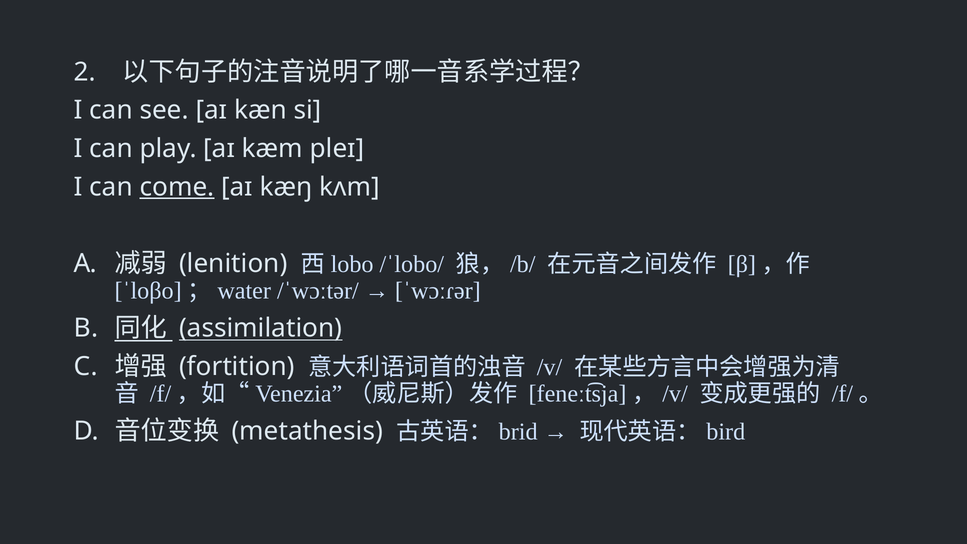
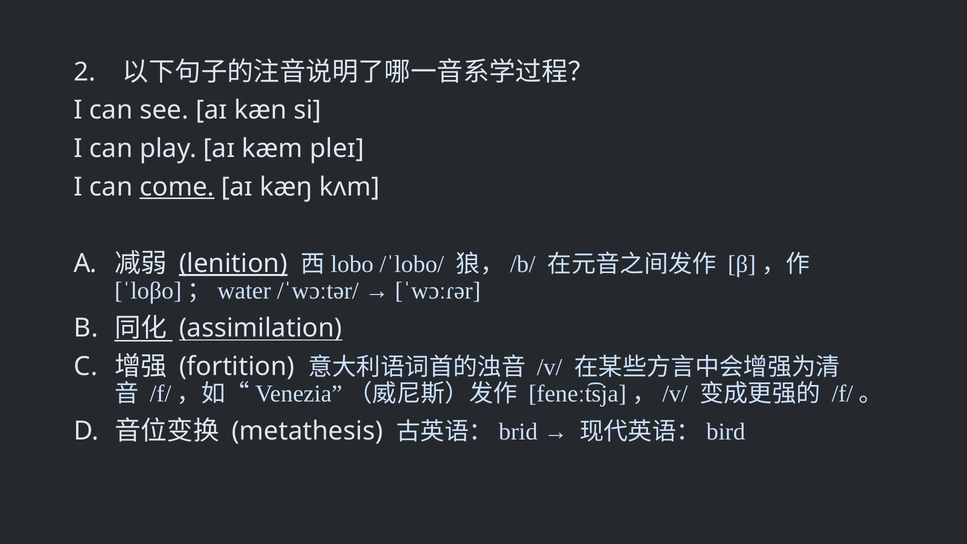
lenition underline: none -> present
